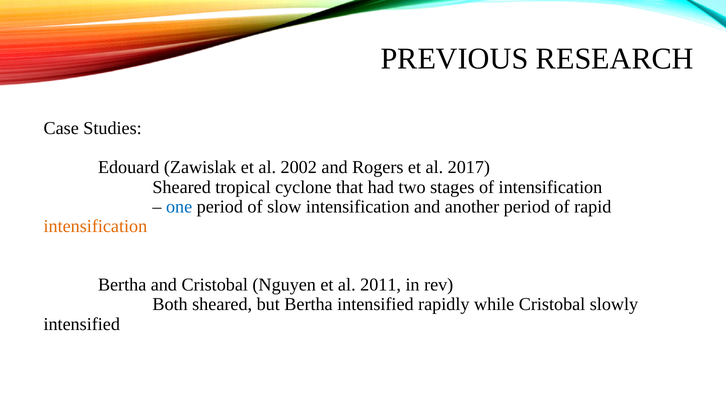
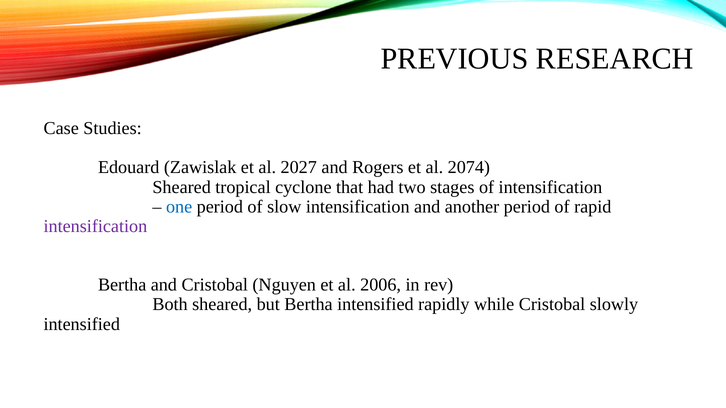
2002: 2002 -> 2027
2017: 2017 -> 2074
intensification at (95, 226) colour: orange -> purple
2011: 2011 -> 2006
